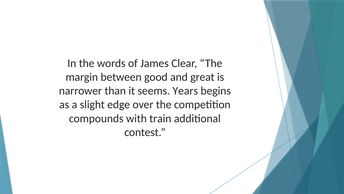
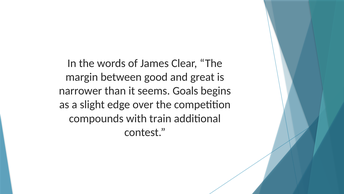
Years: Years -> Goals
